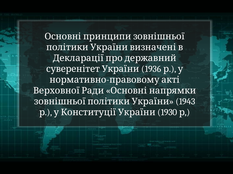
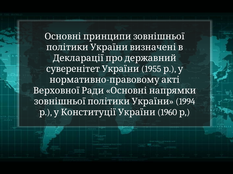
1936: 1936 -> 1955
1943: 1943 -> 1994
1930: 1930 -> 1960
